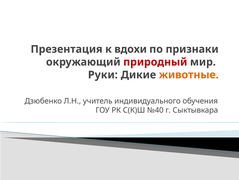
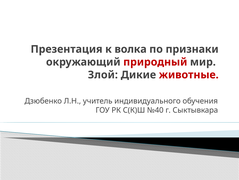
вдохи: вдохи -> волка
Руки: Руки -> Злой
животные colour: orange -> red
